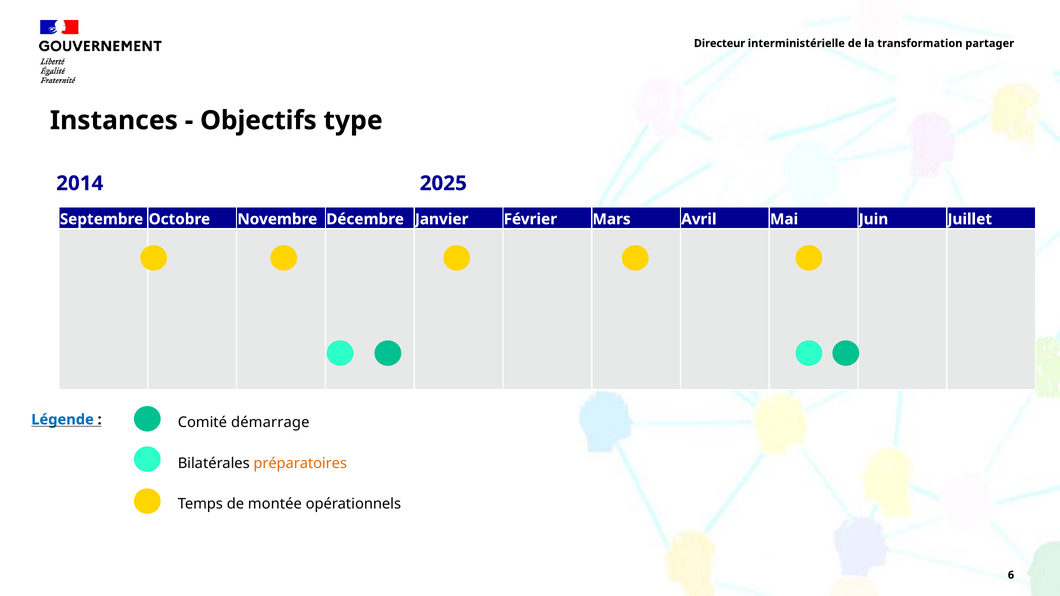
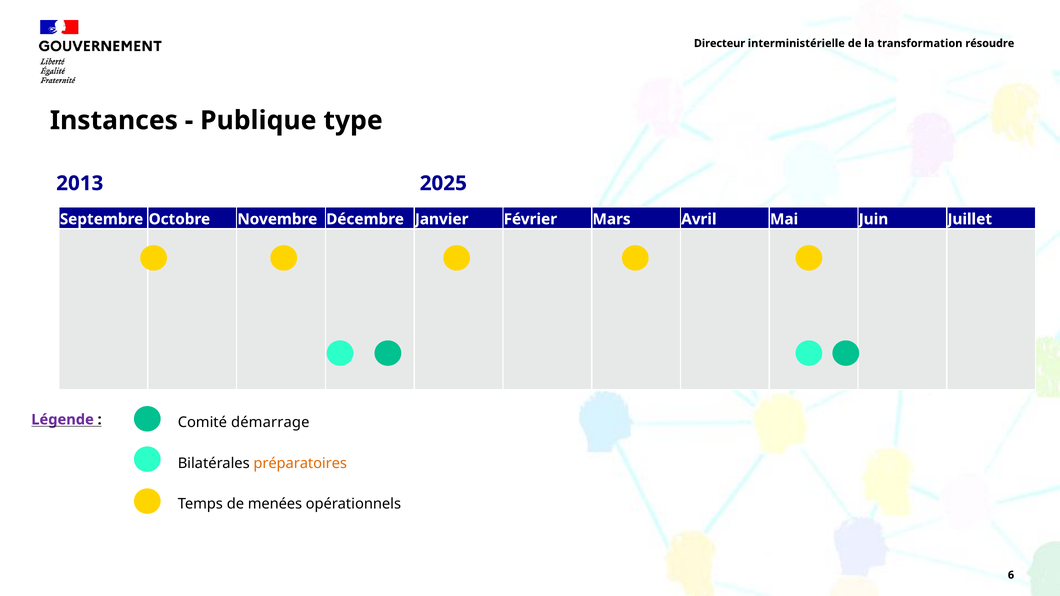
partager: partager -> résoudre
Objectifs: Objectifs -> Publique
2014: 2014 -> 2013
Légende colour: blue -> purple
montée: montée -> menées
